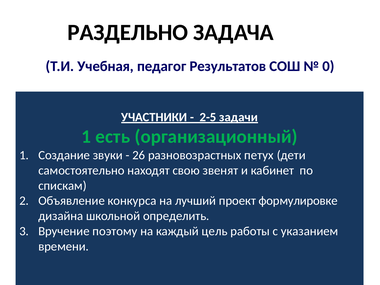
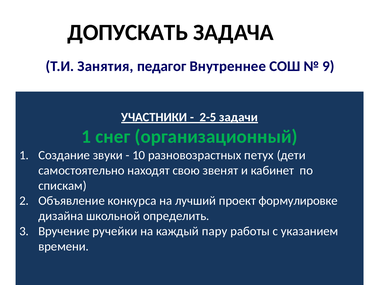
РАЗДЕЛЬНО: РАЗДЕЛЬНО -> ДОПУСКАТЬ
Учебная: Учебная -> Занятия
Результатов: Результатов -> Внутреннее
0: 0 -> 9
есть: есть -> снег
26: 26 -> 10
поэтому: поэтому -> ручейки
цель: цель -> пару
